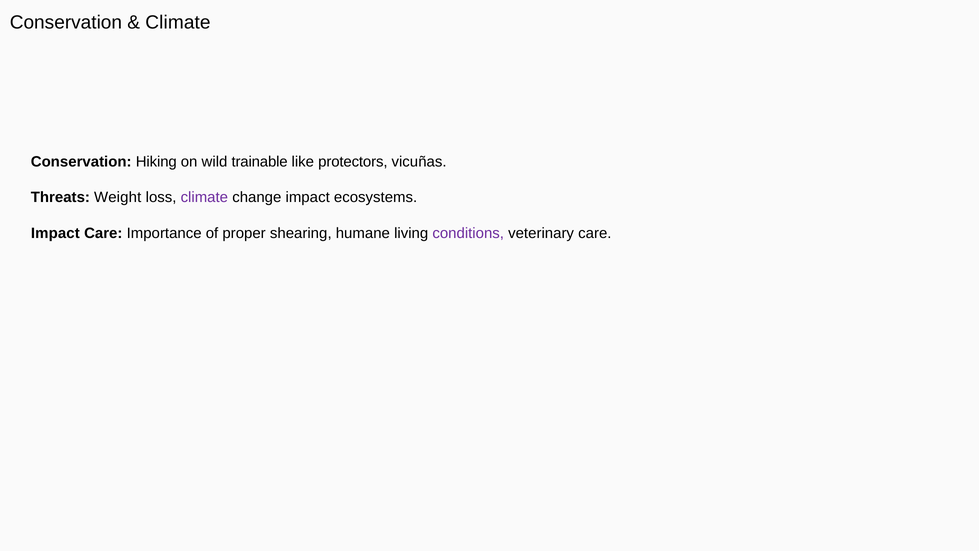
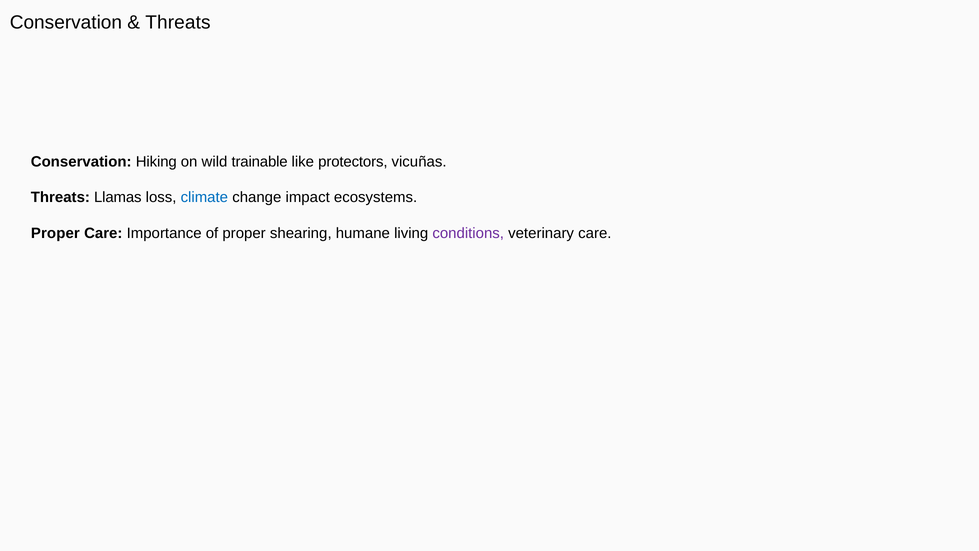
Climate at (178, 23): Climate -> Threats
Weight: Weight -> Llamas
climate at (204, 197) colour: purple -> blue
Impact at (55, 233): Impact -> Proper
